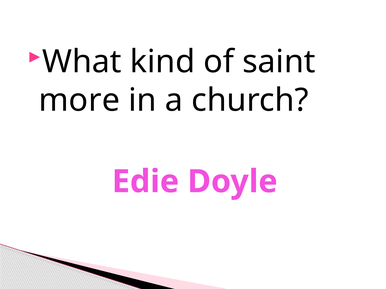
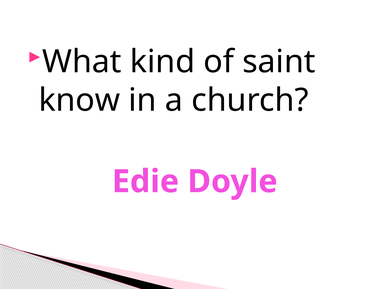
more: more -> know
